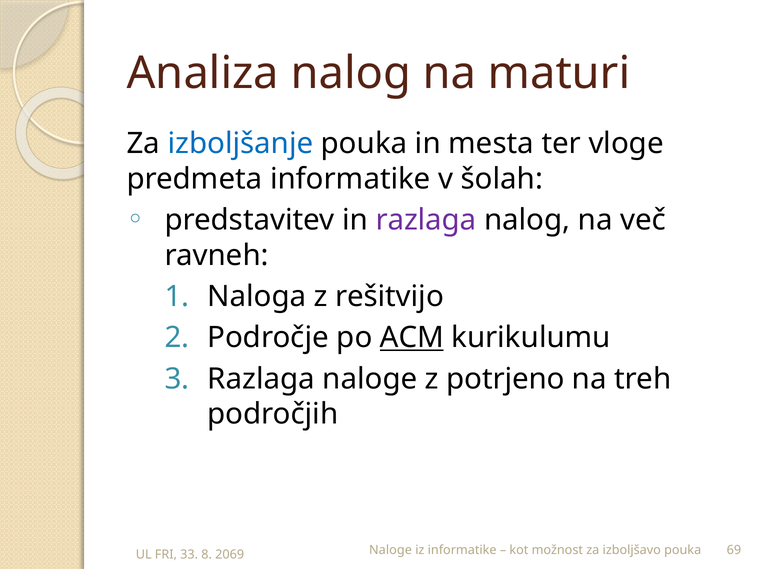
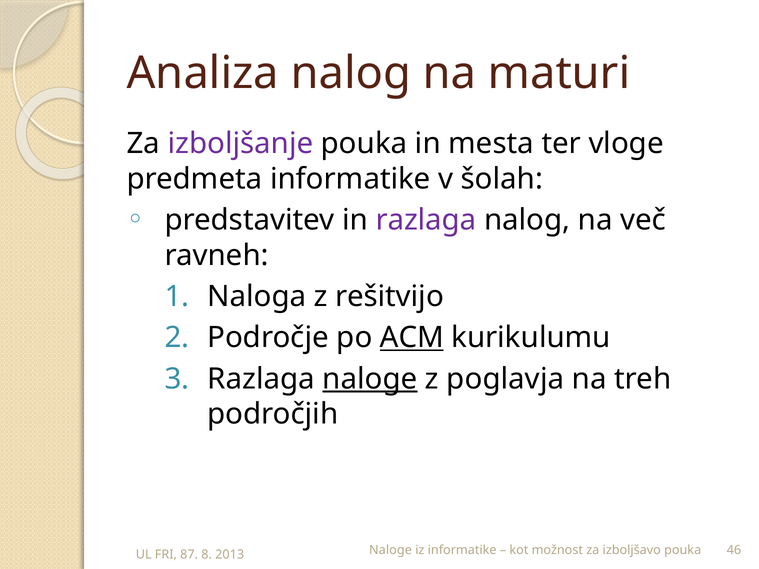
izboljšanje colour: blue -> purple
naloge at (370, 379) underline: none -> present
potrjeno: potrjeno -> poglavja
69: 69 -> 46
33: 33 -> 87
2069: 2069 -> 2013
